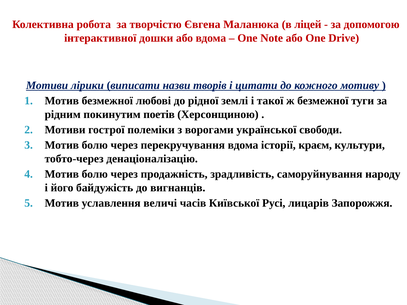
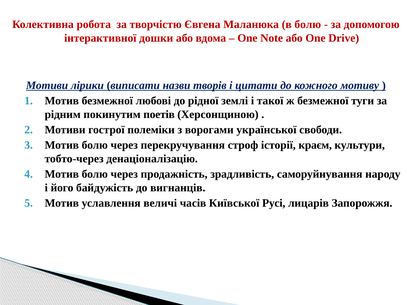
в ліцей: ліцей -> болю
перекручування вдома: вдома -> строф
